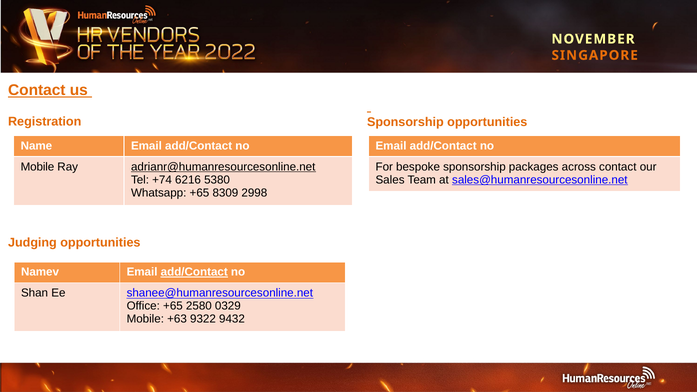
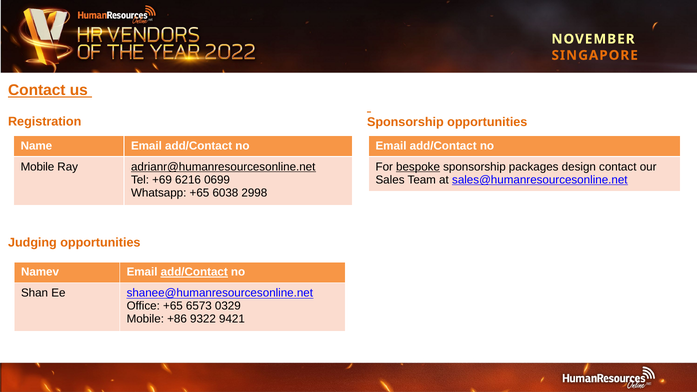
bespoke underline: none -> present
across: across -> design
+74: +74 -> +69
5380: 5380 -> 0699
8309: 8309 -> 6038
2580: 2580 -> 6573
+63: +63 -> +86
9432: 9432 -> 9421
